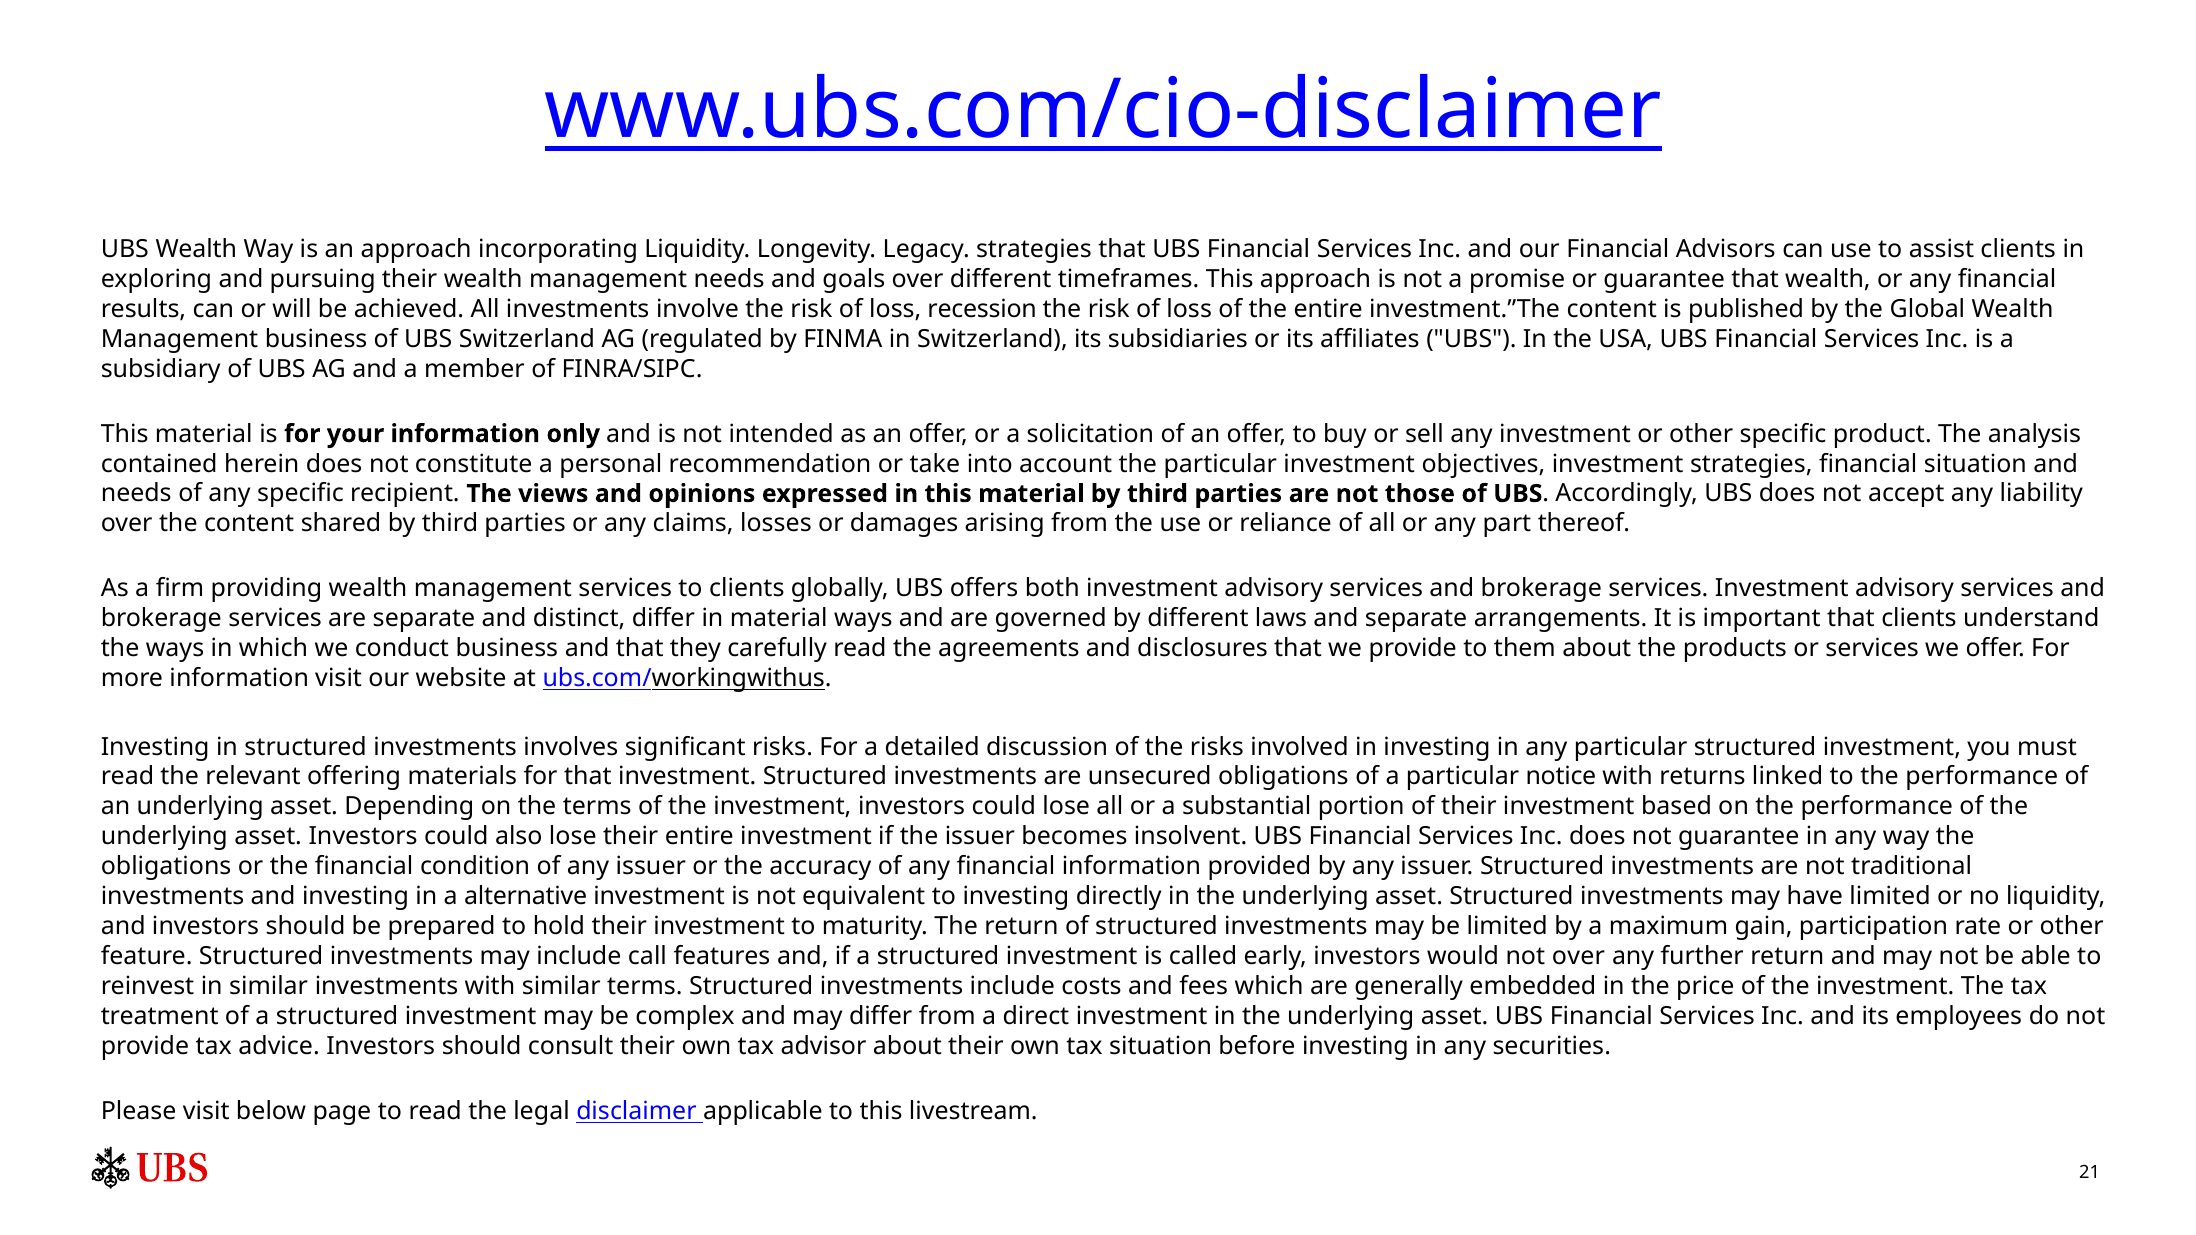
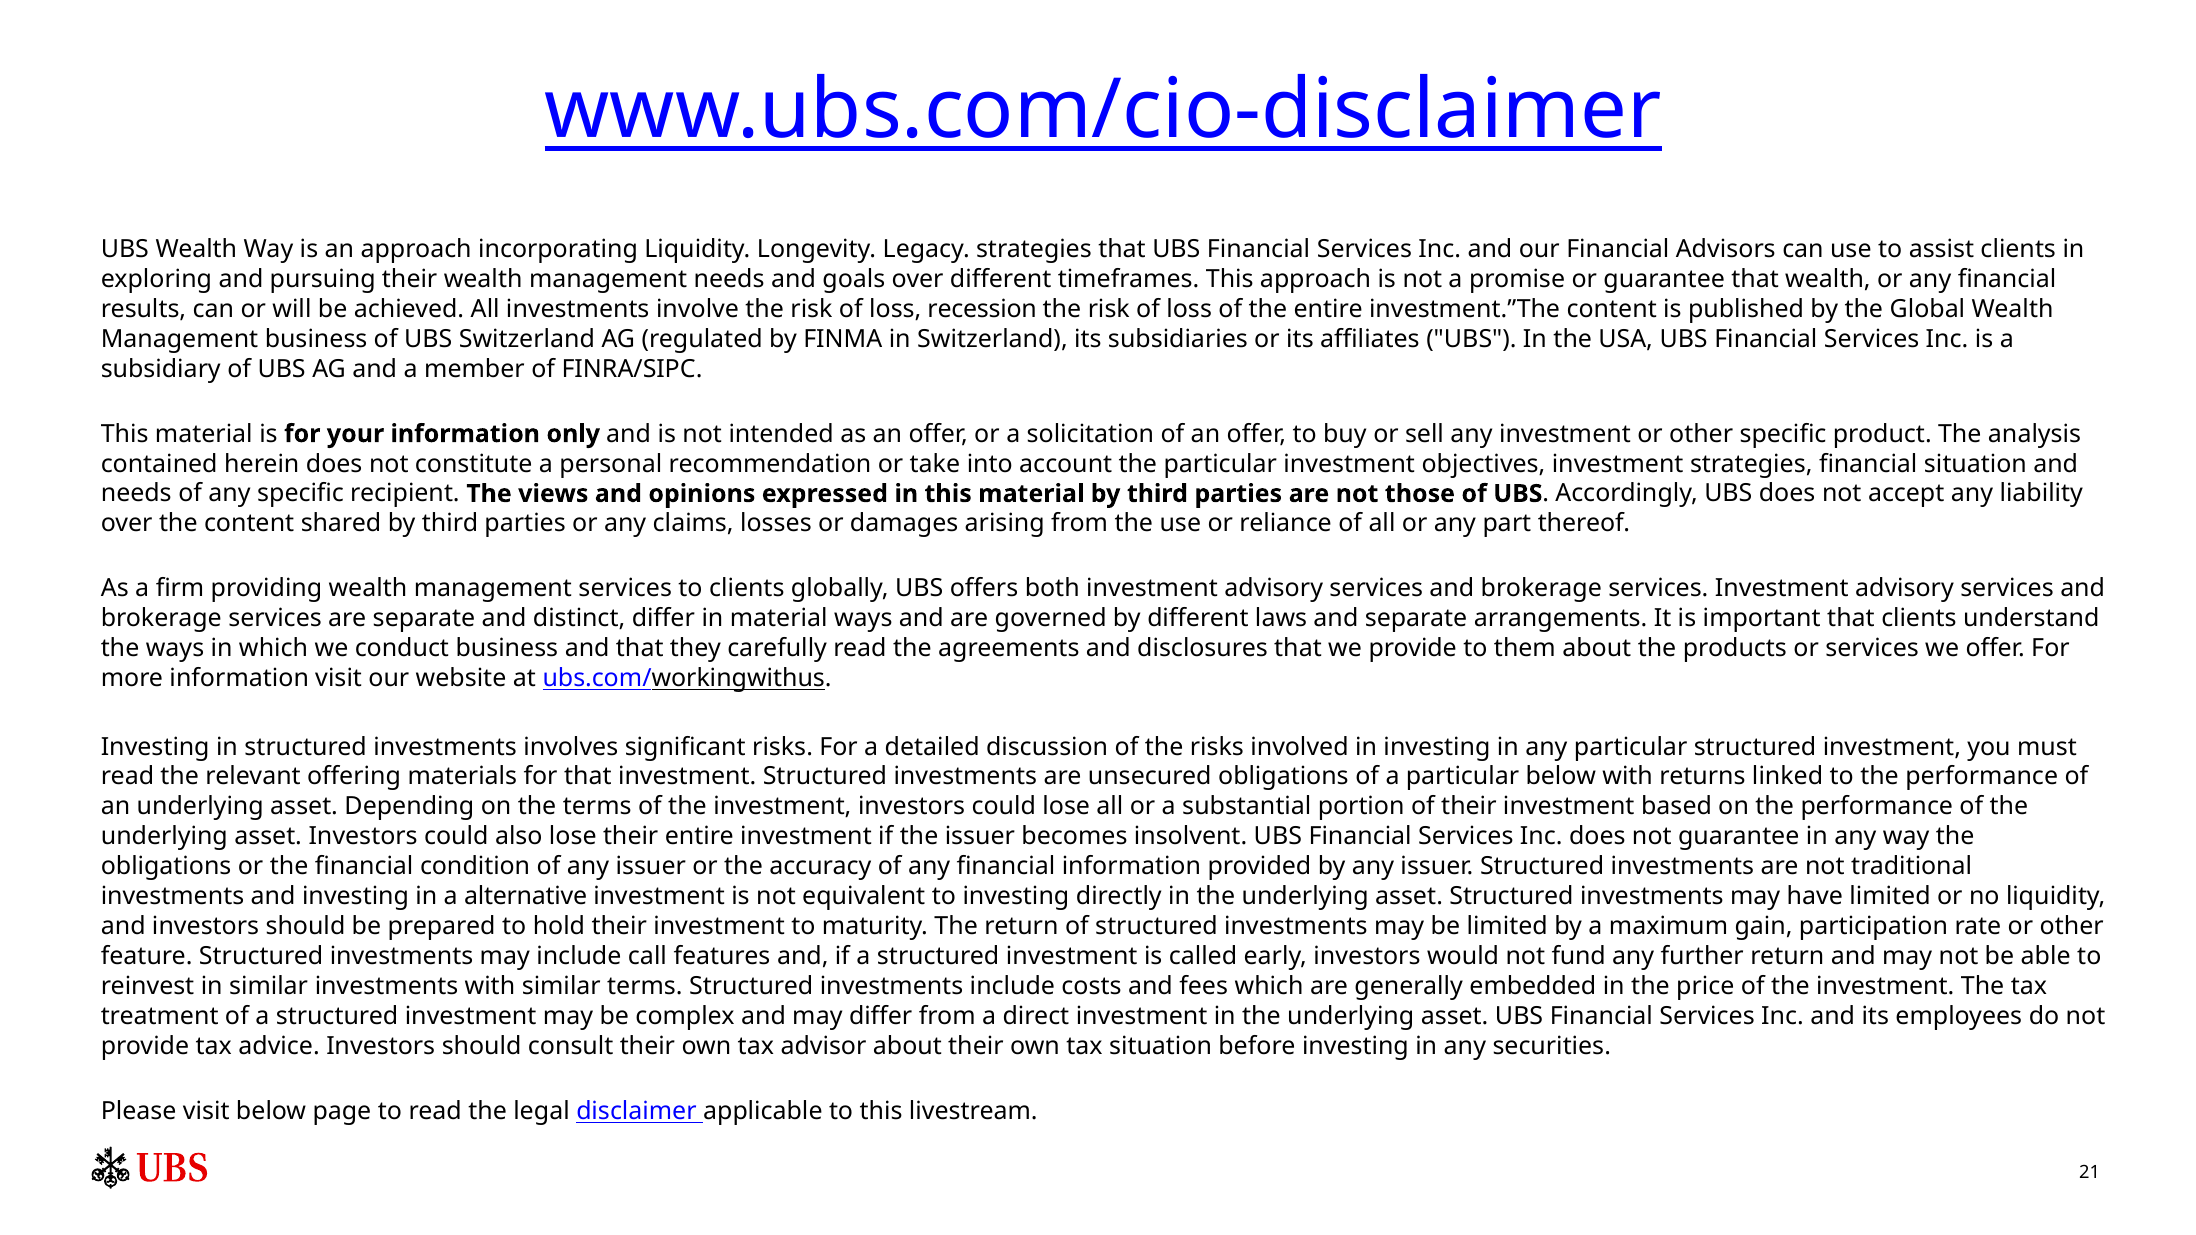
particular notice: notice -> below
not over: over -> fund
